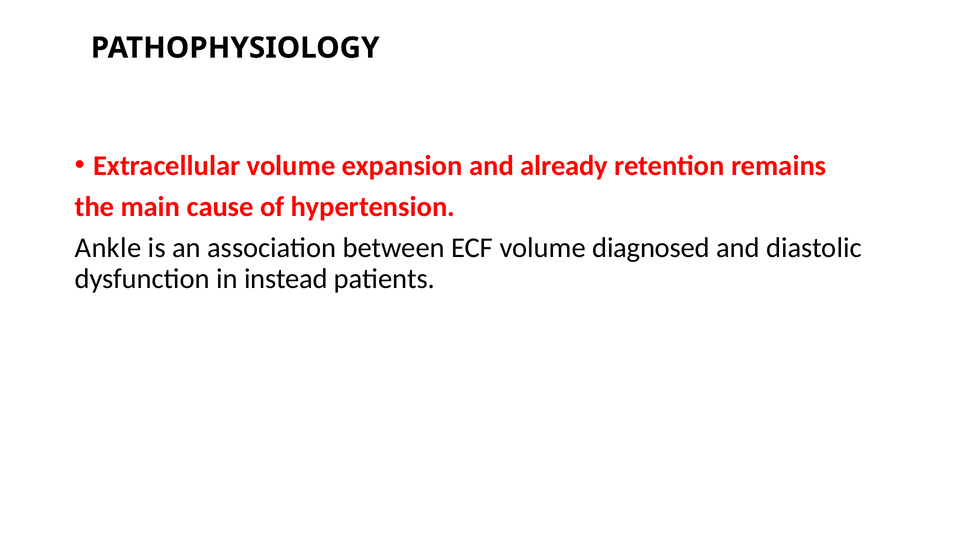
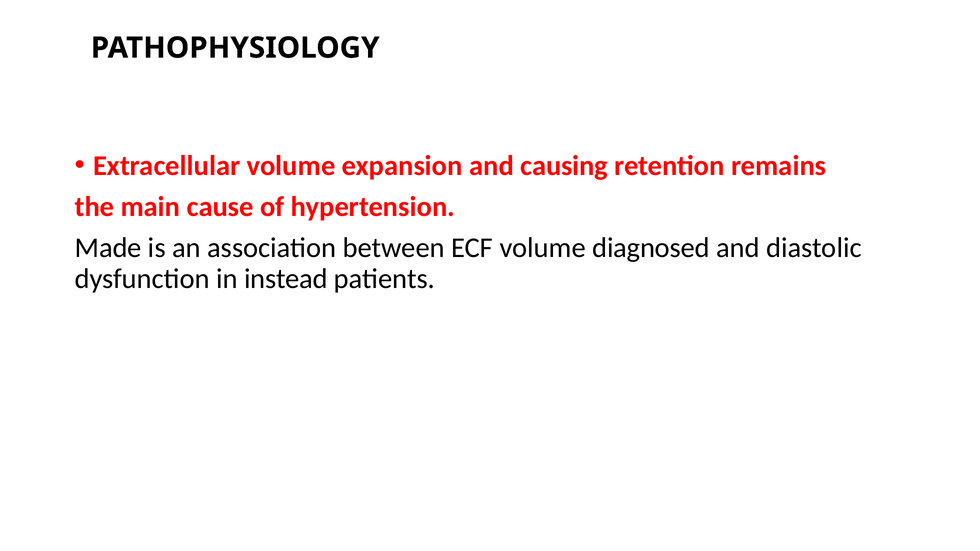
already: already -> causing
Ankle: Ankle -> Made
